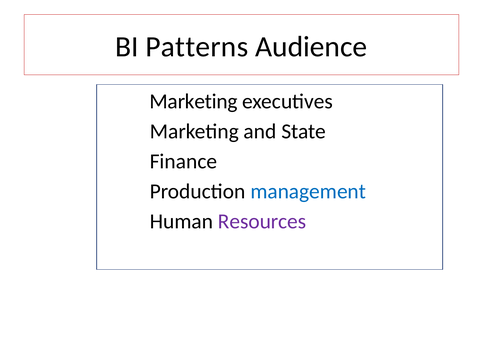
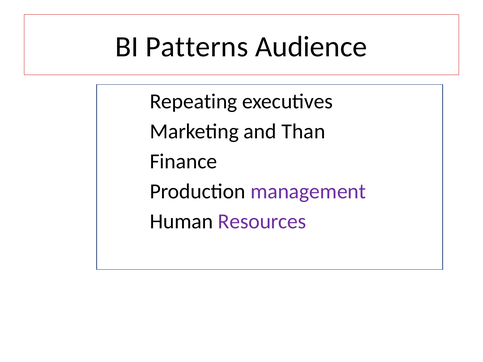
Marketing at (194, 101): Marketing -> Repeating
State: State -> Than
management colour: blue -> purple
